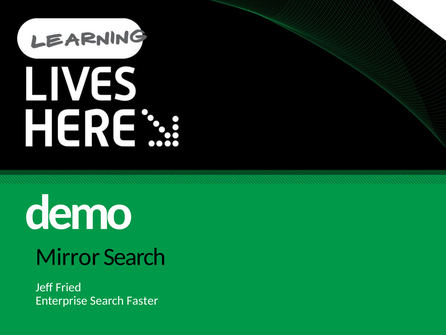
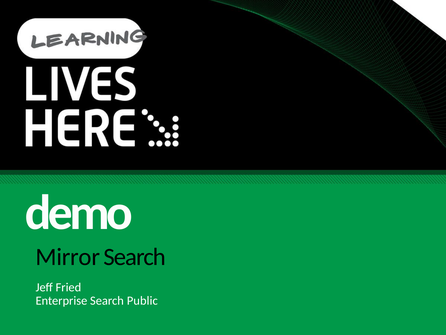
Faster: Faster -> Public
